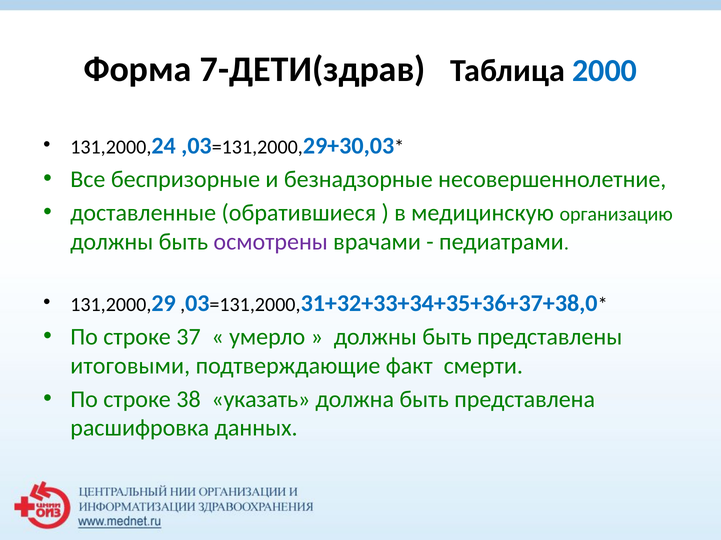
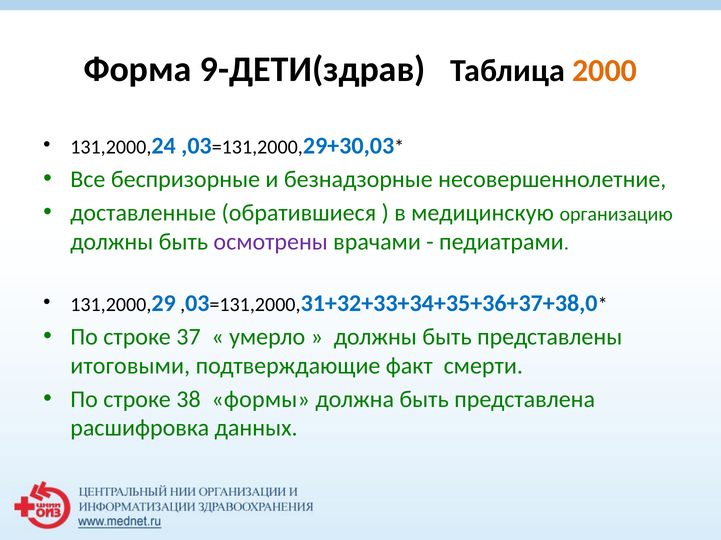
7-ДЕТИ(здрав: 7-ДЕТИ(здрав -> 9-ДЕТИ(здрав
2000 colour: blue -> orange
указать: указать -> формы
